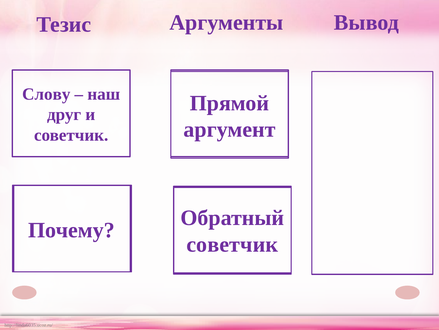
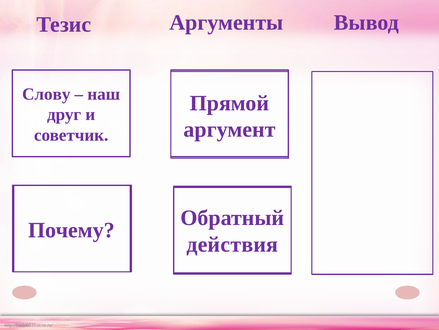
советчик at (232, 244): советчик -> действия
